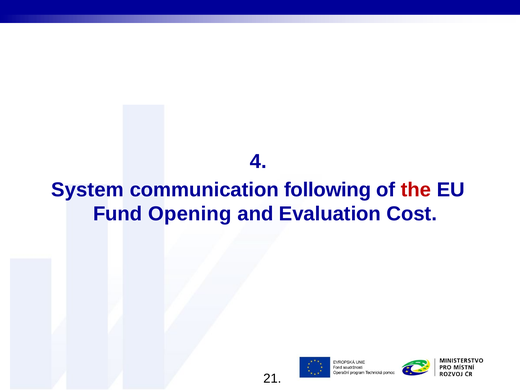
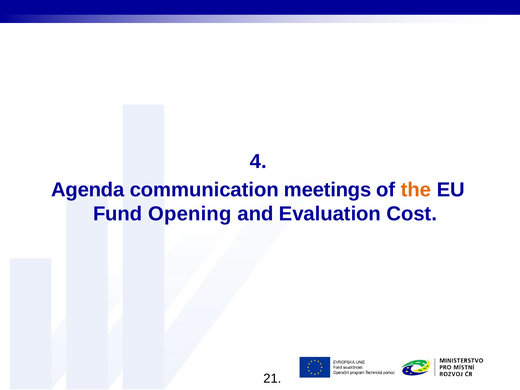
System: System -> Agenda
following: following -> meetings
the colour: red -> orange
